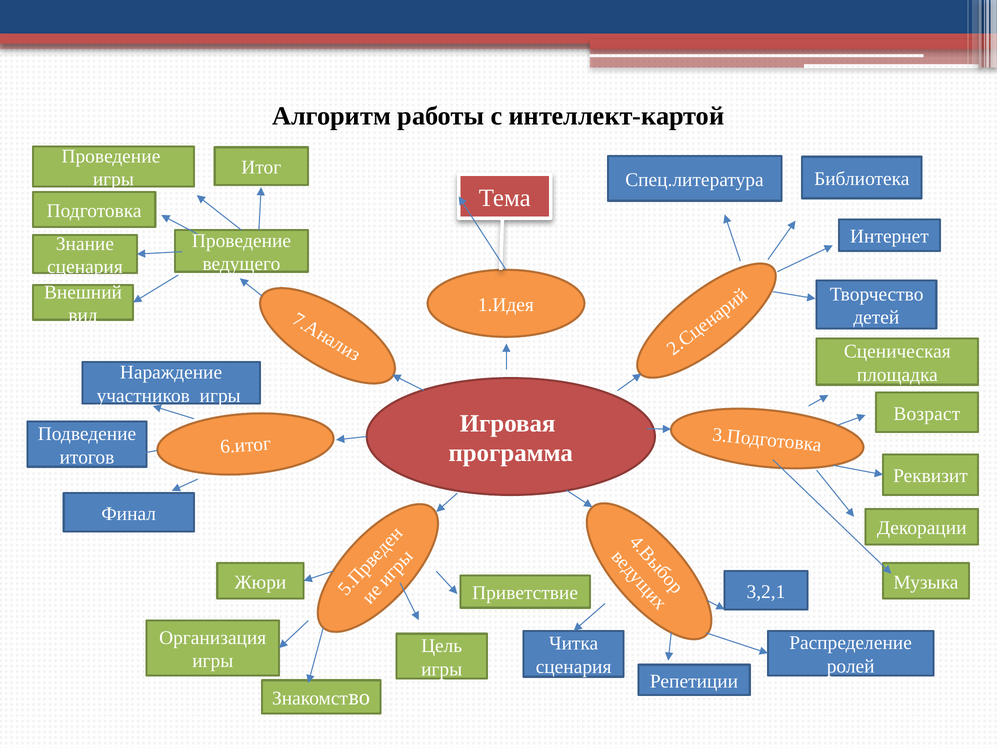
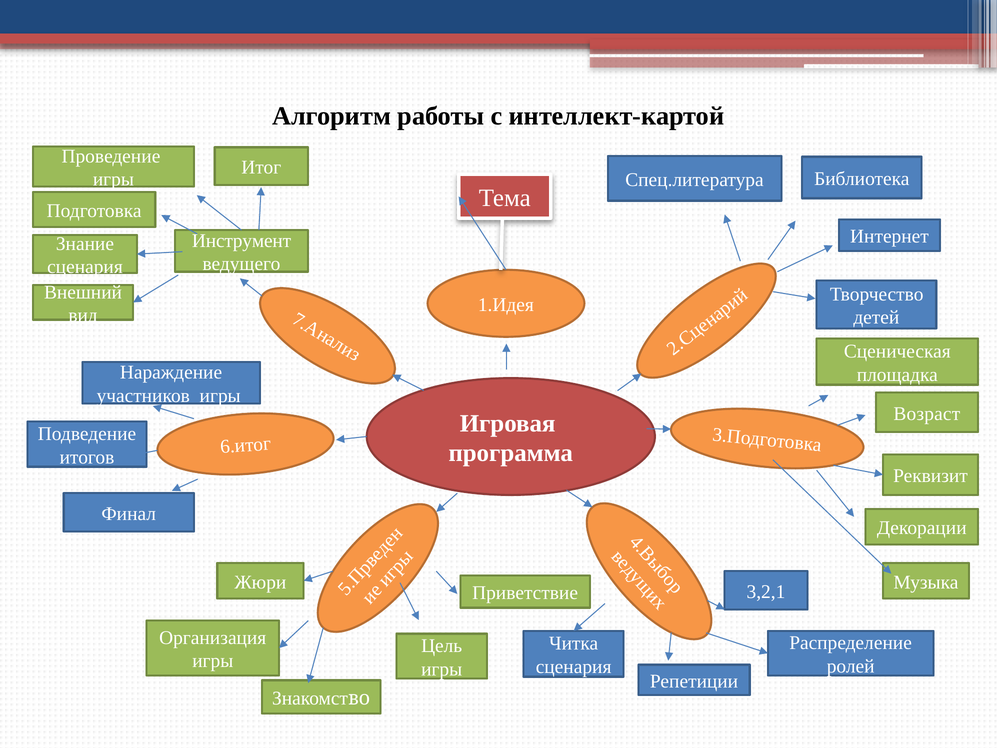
Проведение at (241, 241): Проведение -> Инструмент
